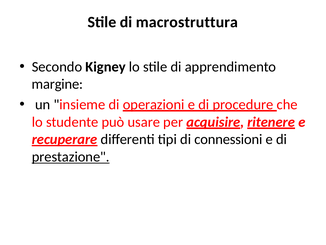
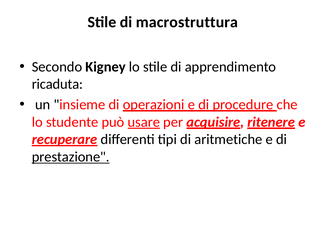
margine: margine -> ricaduta
usare underline: none -> present
connessioni: connessioni -> aritmetiche
